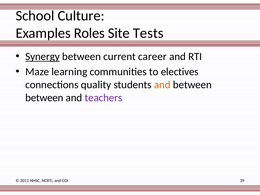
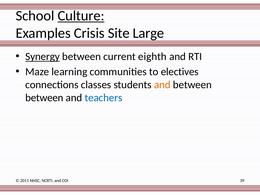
Culture underline: none -> present
Roles: Roles -> Crisis
Tests: Tests -> Large
career: career -> eighth
quality: quality -> classes
teachers colour: purple -> blue
